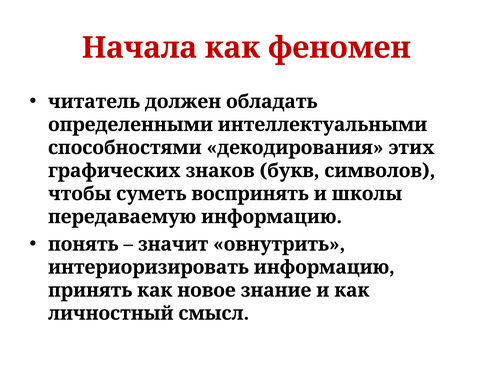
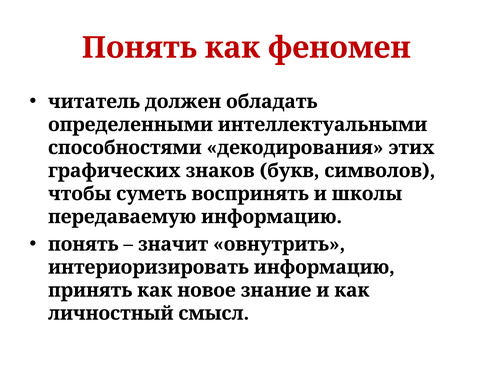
Начала at (140, 48): Начала -> Понять
